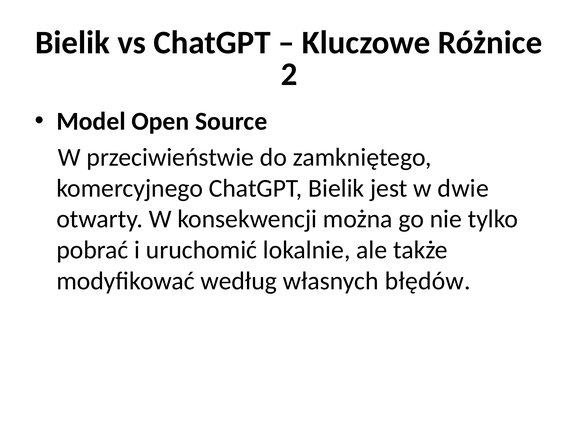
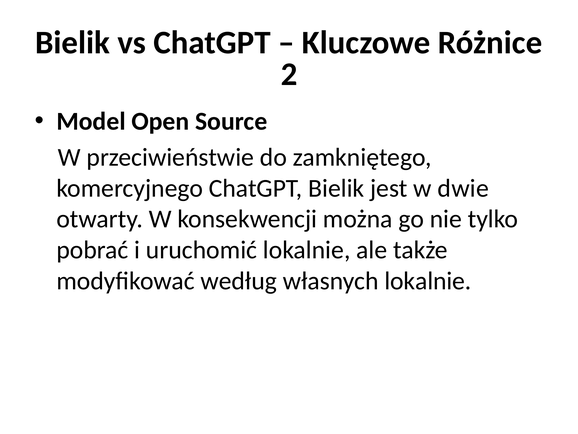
własnych błędów: błędów -> lokalnie
